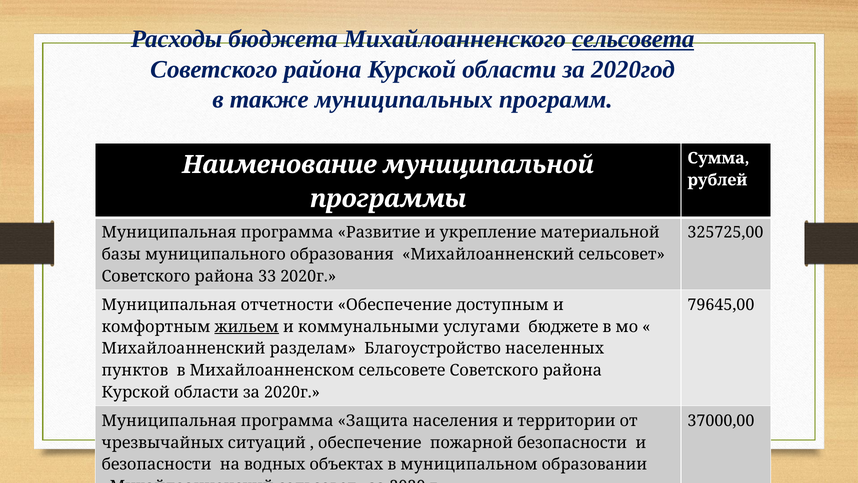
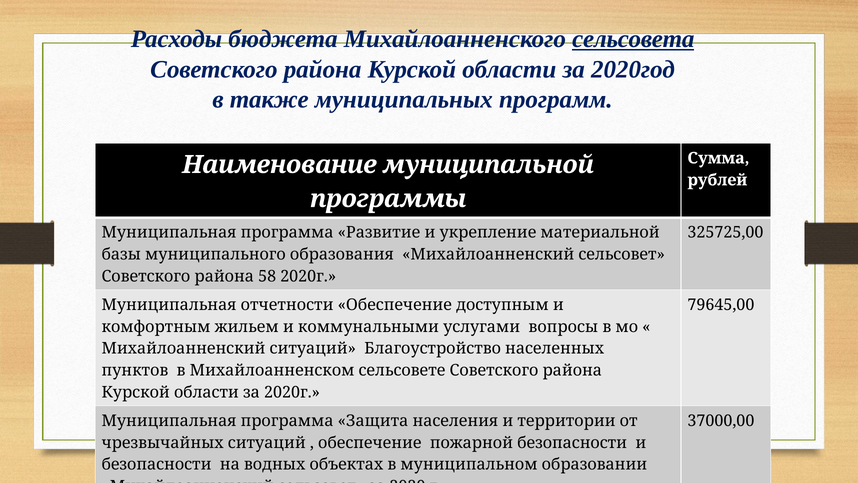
33: 33 -> 58
жильем underline: present -> none
бюджете: бюджете -> вопросы
Михайлоанненский разделам: разделам -> ситуаций
